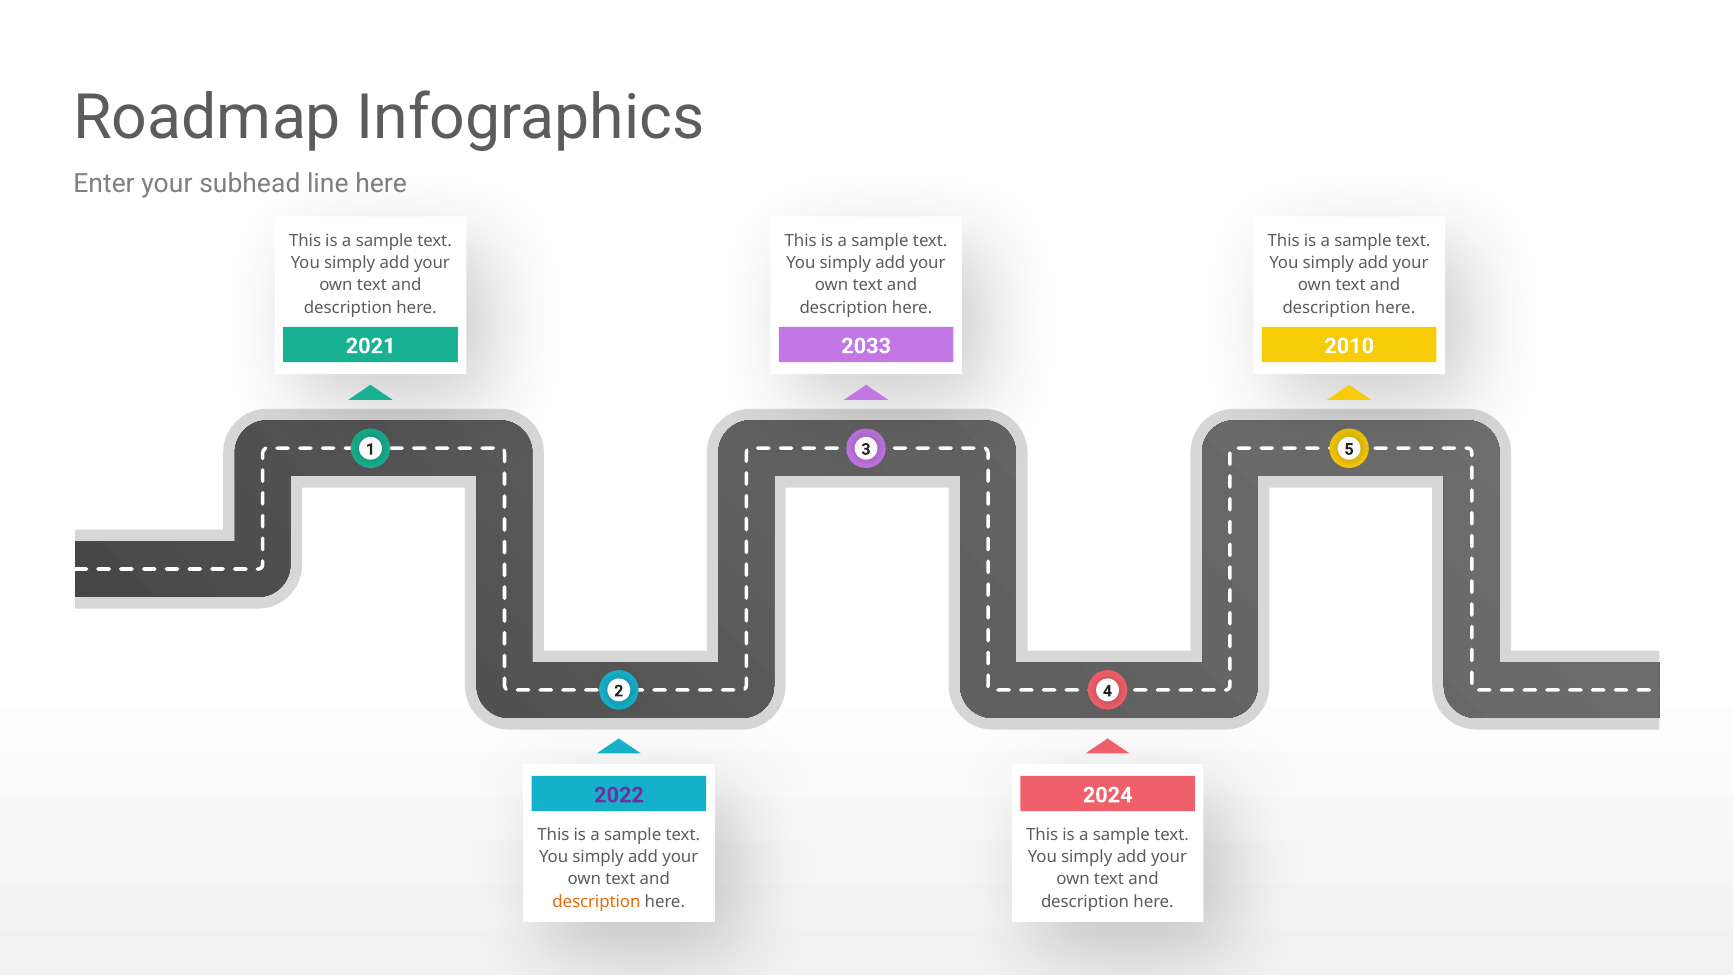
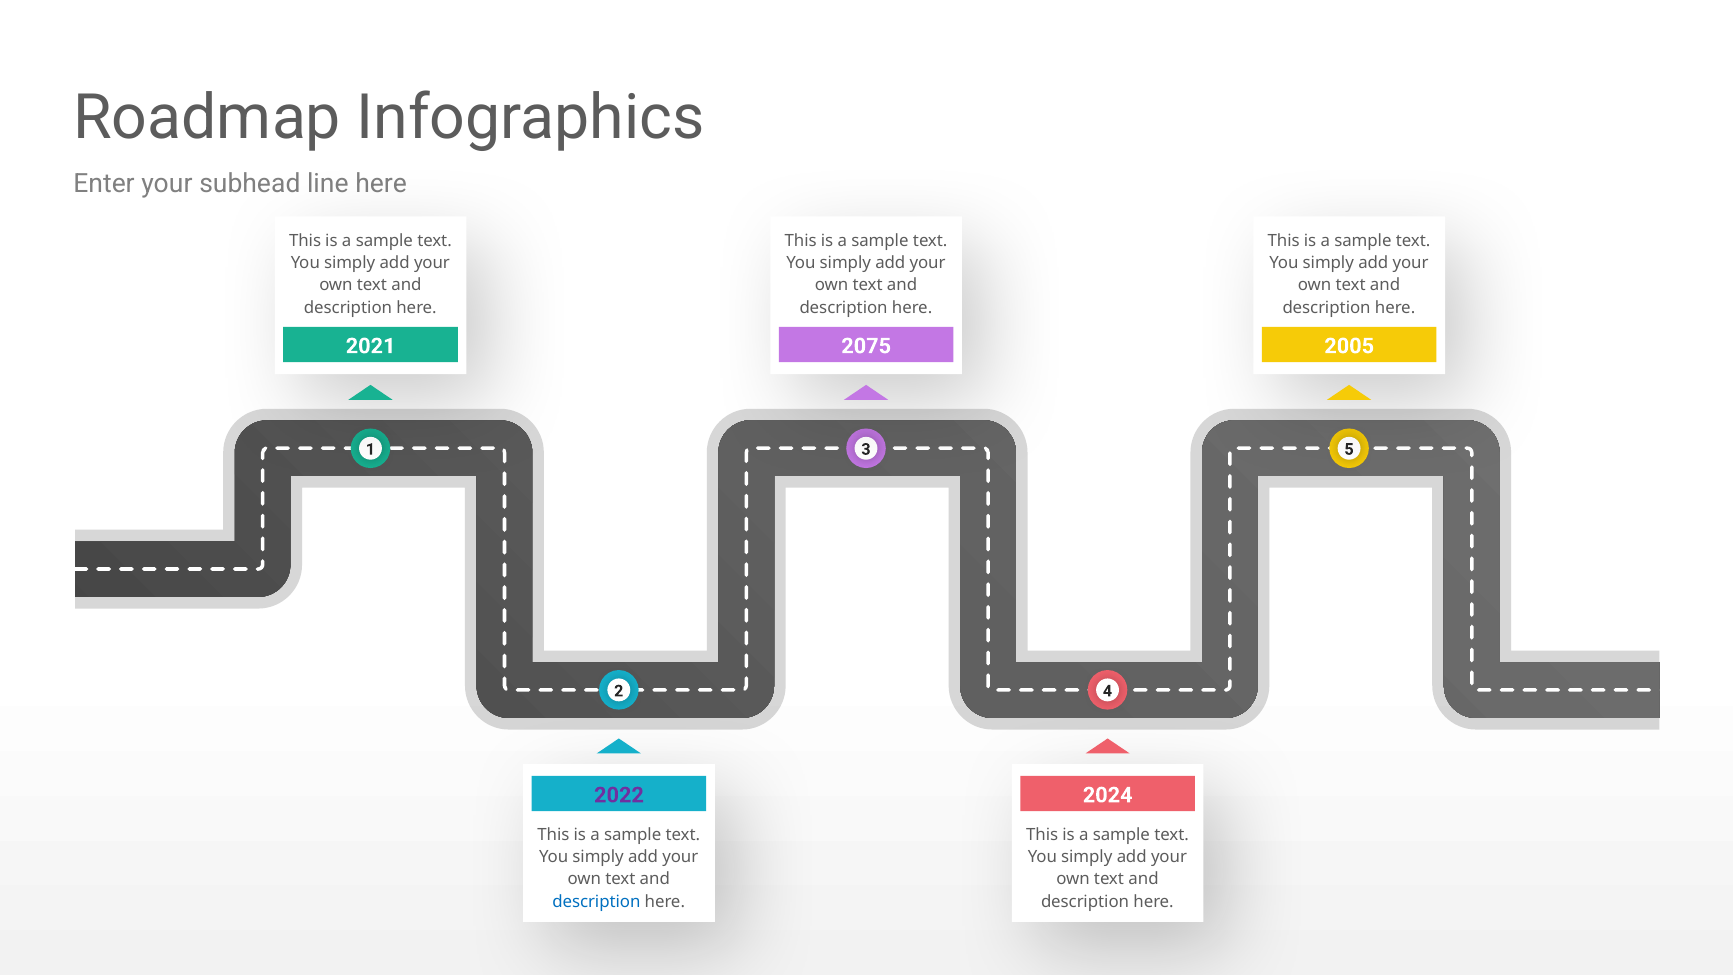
2033: 2033 -> 2075
2010: 2010 -> 2005
description at (596, 901) colour: orange -> blue
